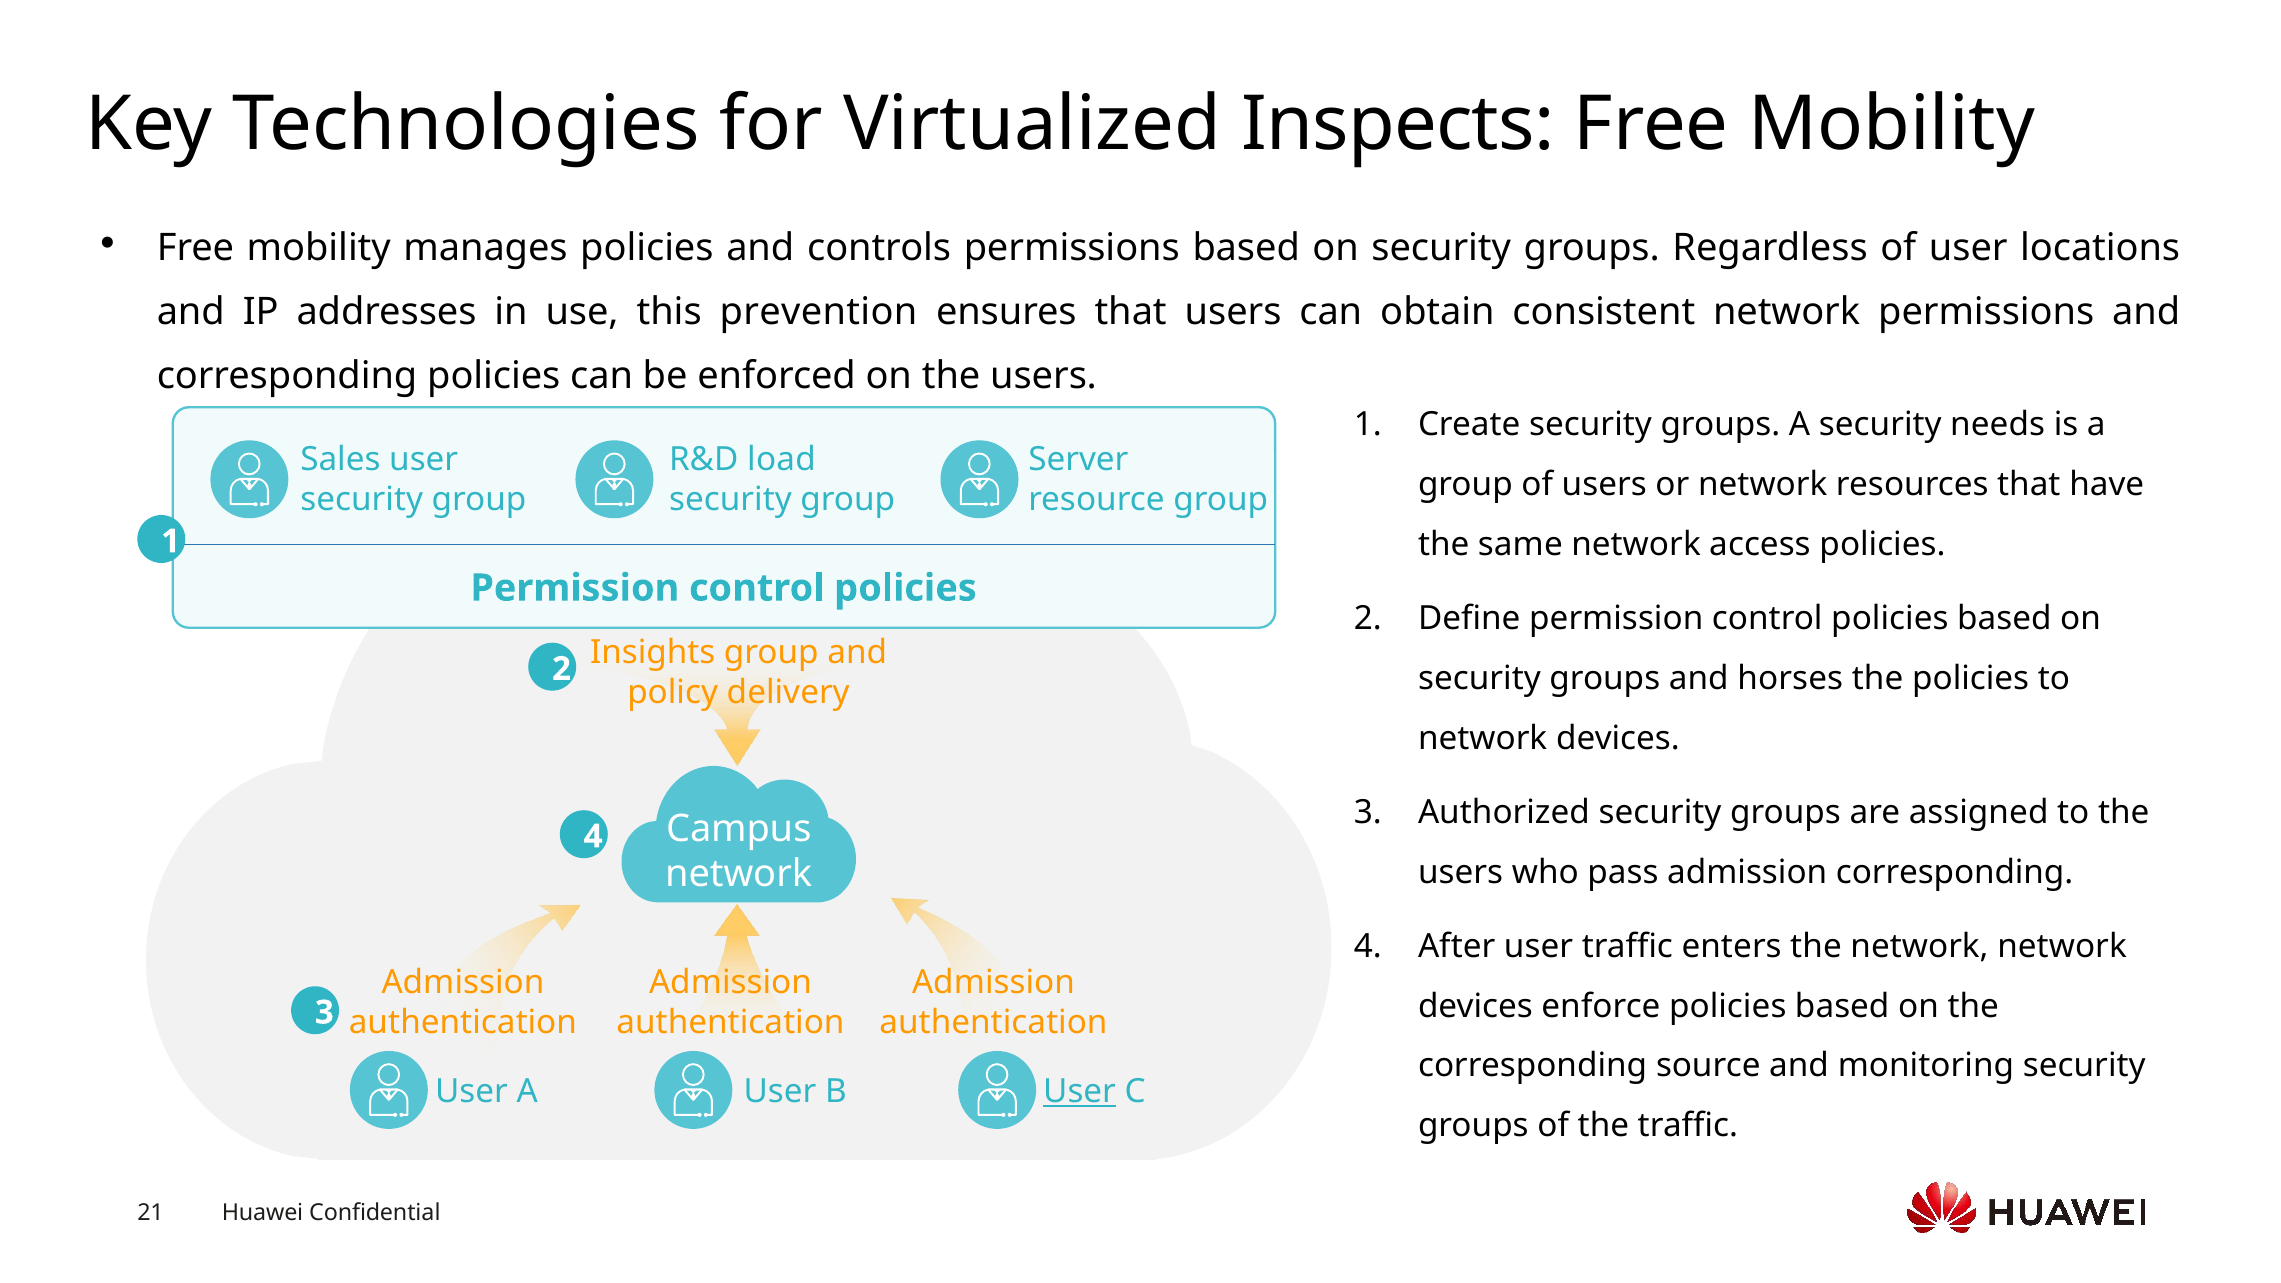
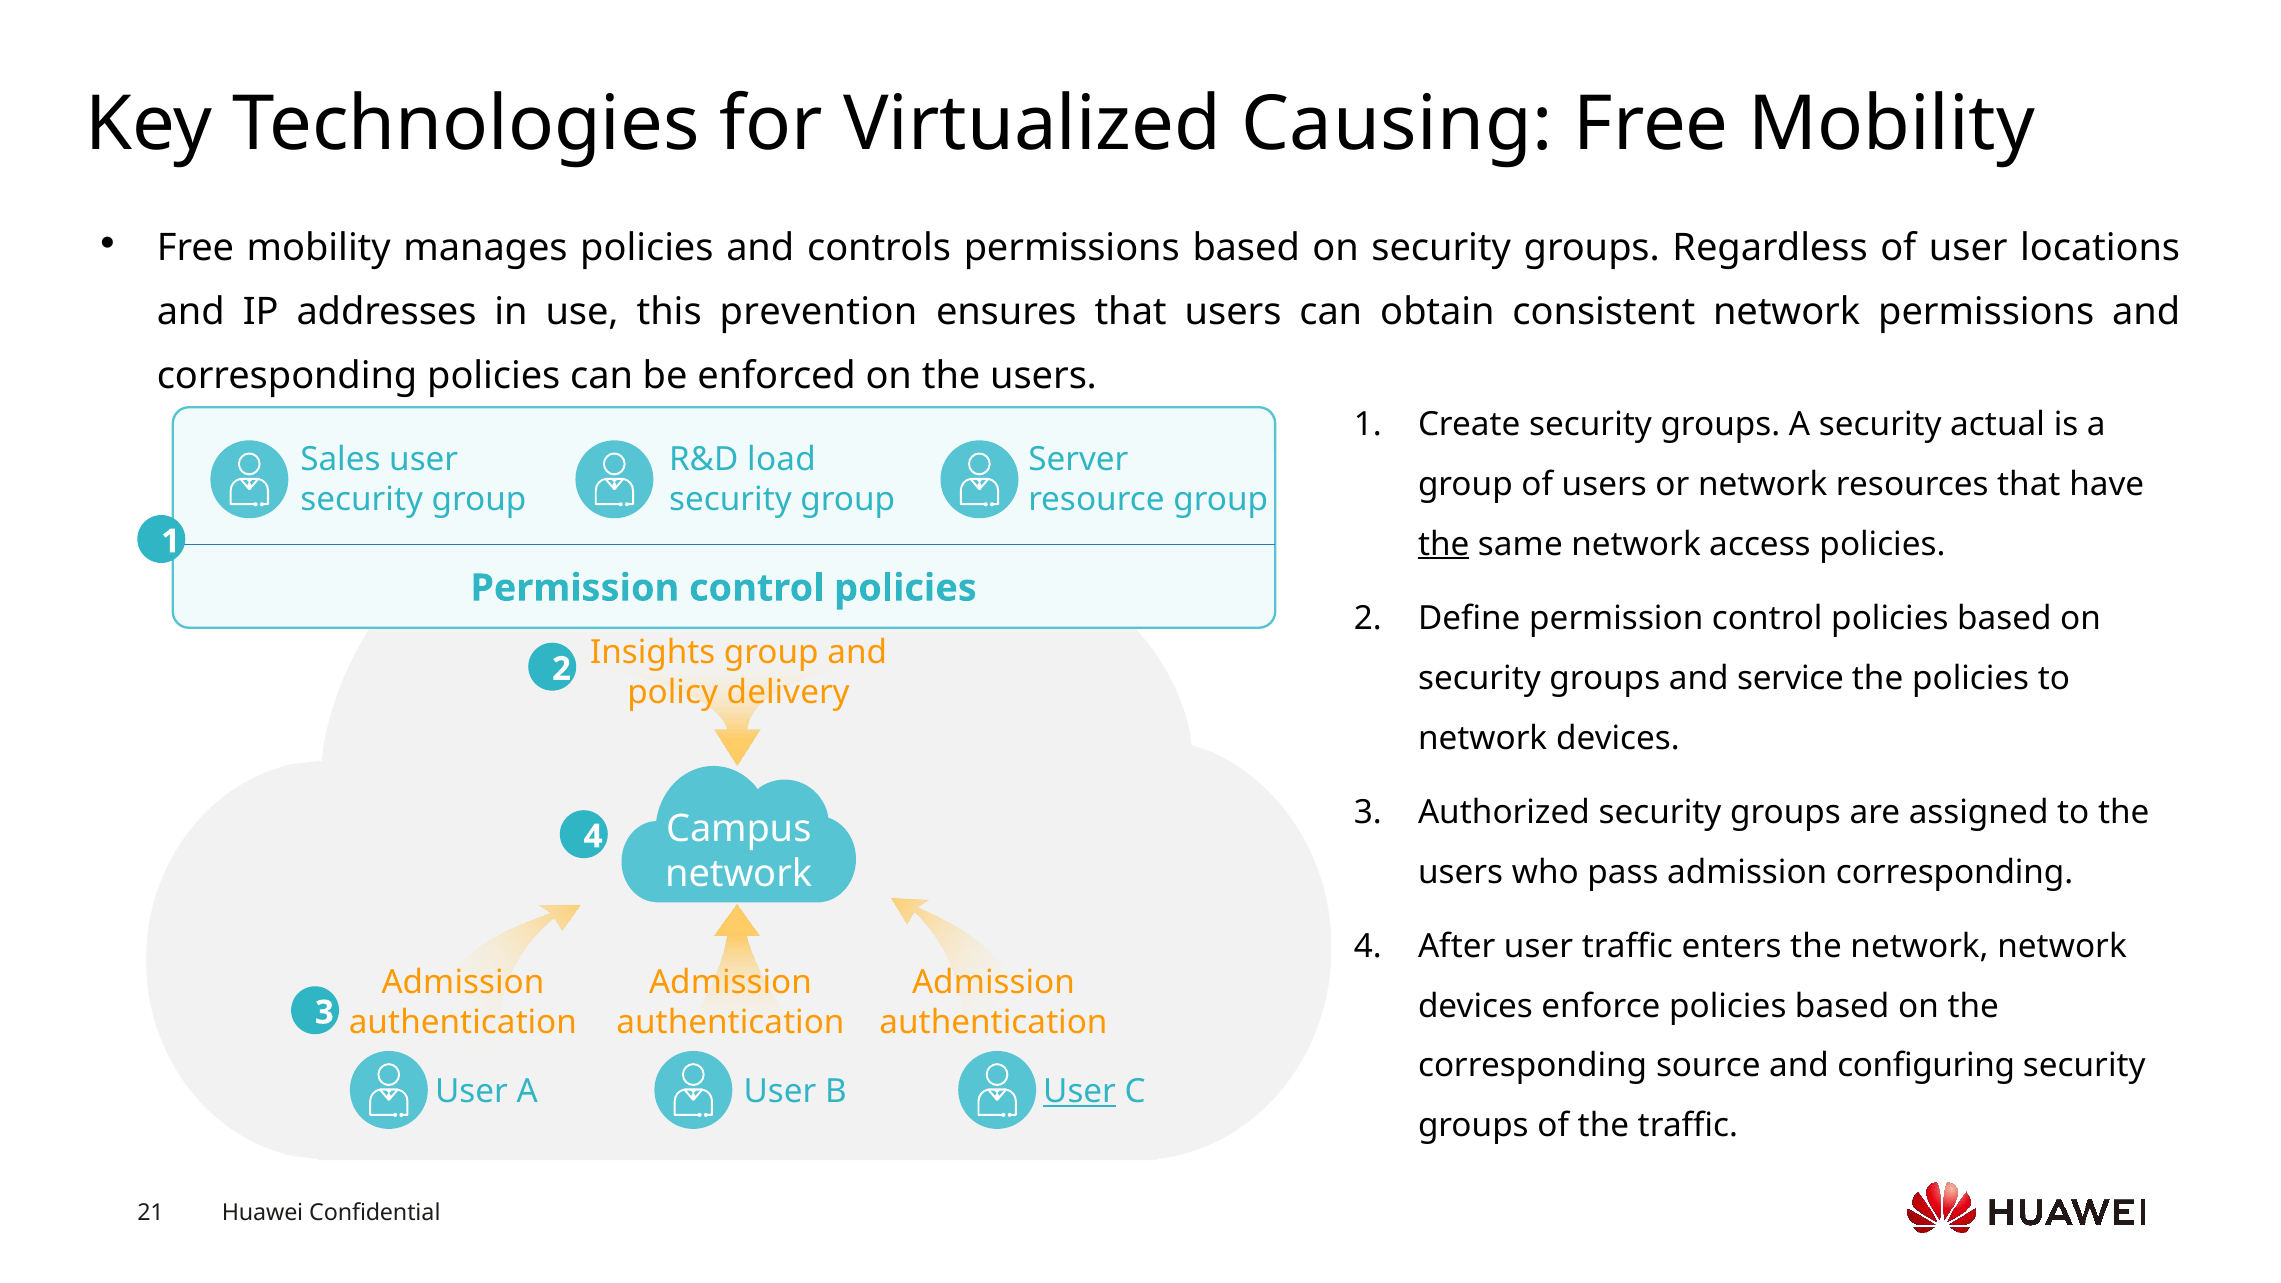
Inspects: Inspects -> Causing
needs: needs -> actual
the at (1444, 544) underline: none -> present
horses: horses -> service
monitoring: monitoring -> configuring
